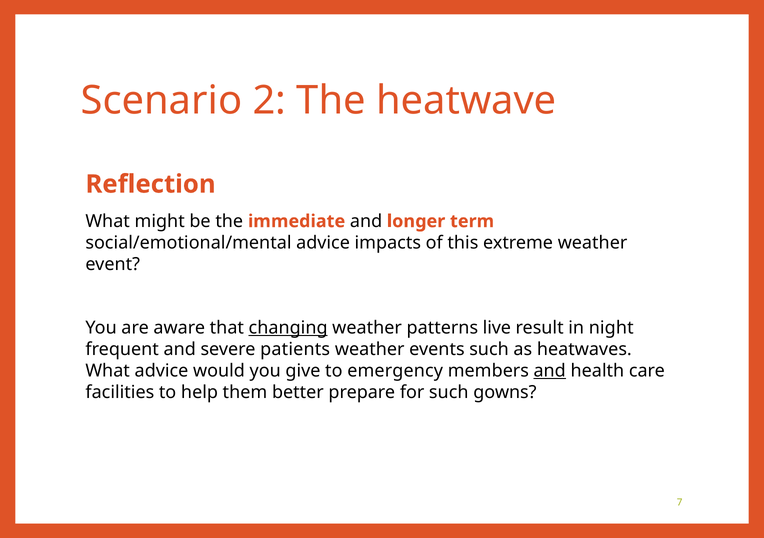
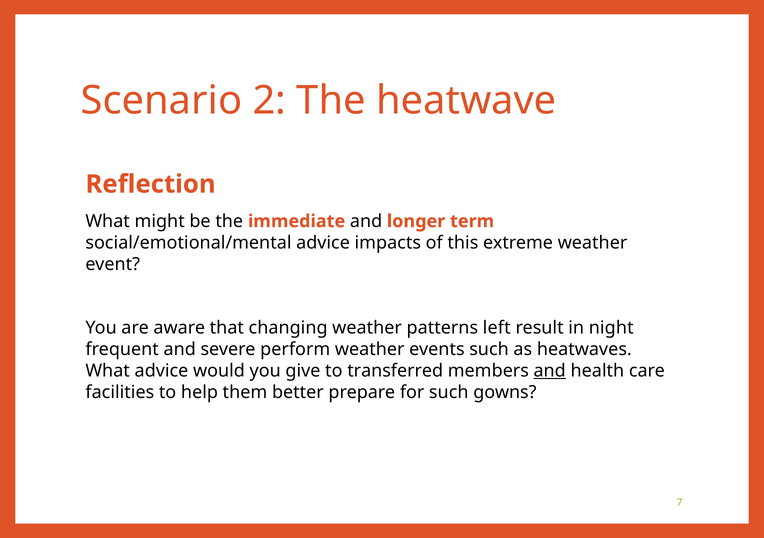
changing underline: present -> none
live: live -> left
patients: patients -> perform
emergency: emergency -> transferred
